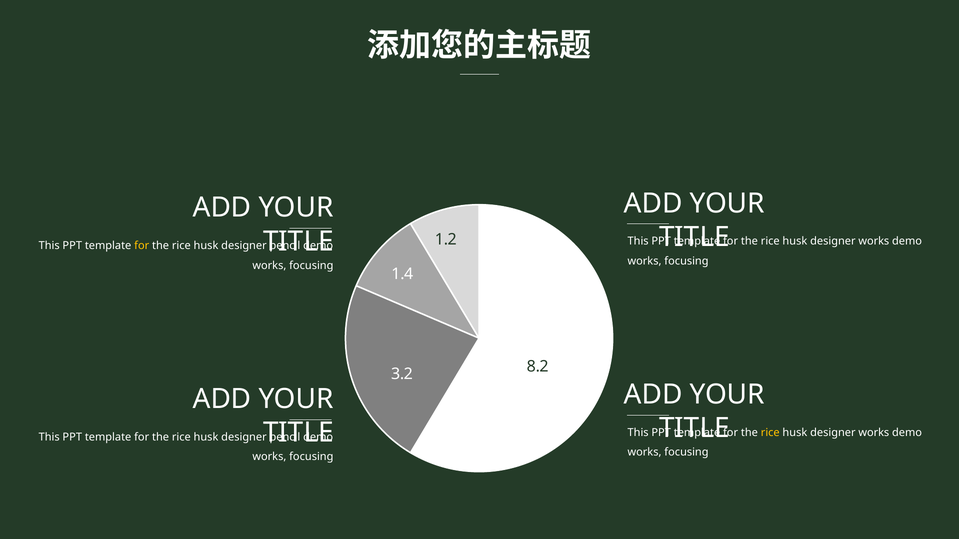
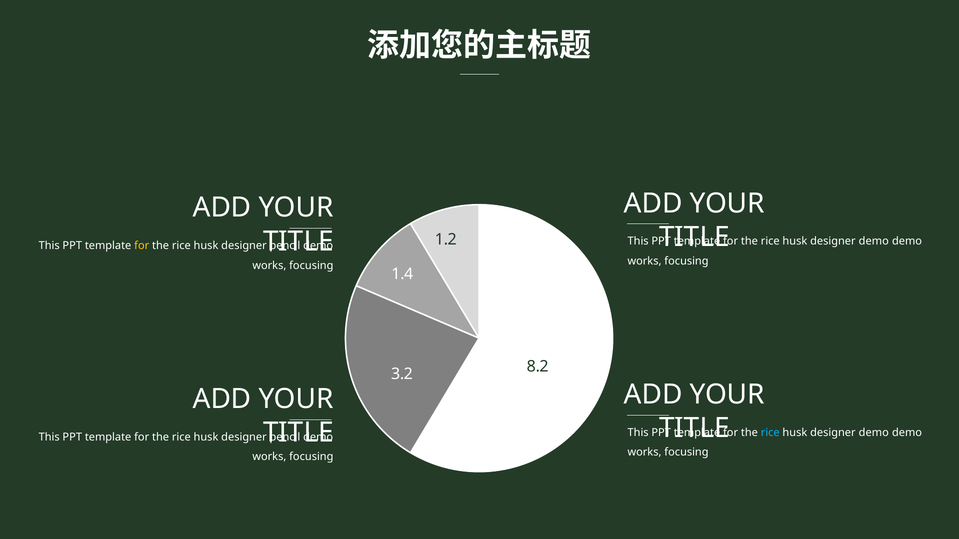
works at (874, 241): works -> demo
rice at (770, 433) colour: yellow -> light blue
works at (874, 433): works -> demo
